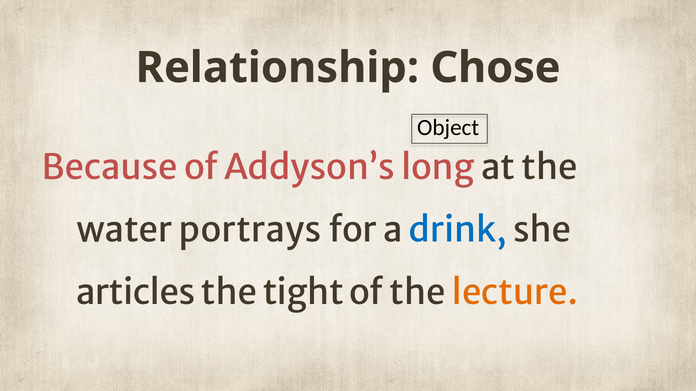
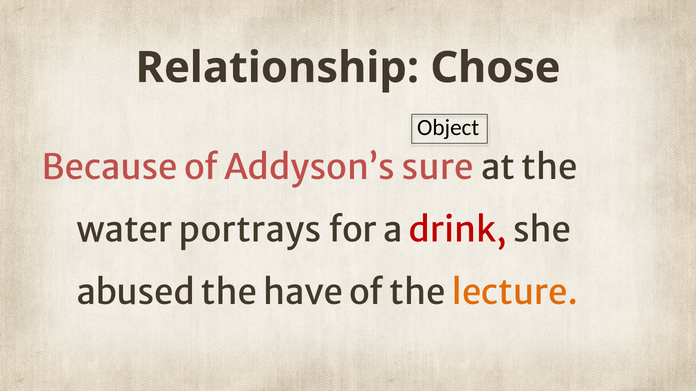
long: long -> sure
drink colour: blue -> red
articles: articles -> abused
tight: tight -> have
